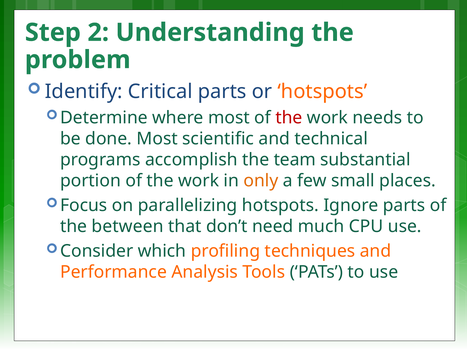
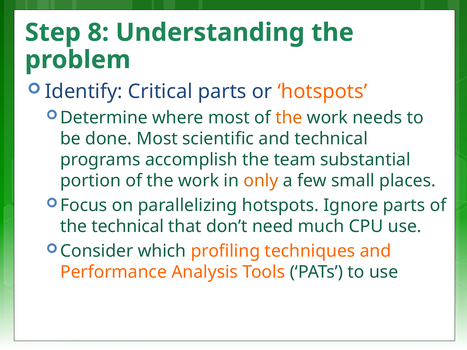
2: 2 -> 8
the at (289, 118) colour: red -> orange
the between: between -> technical
